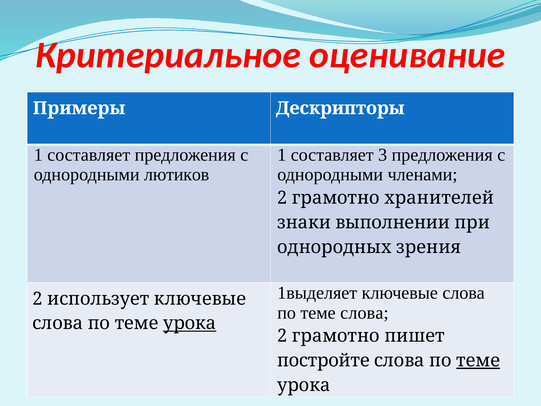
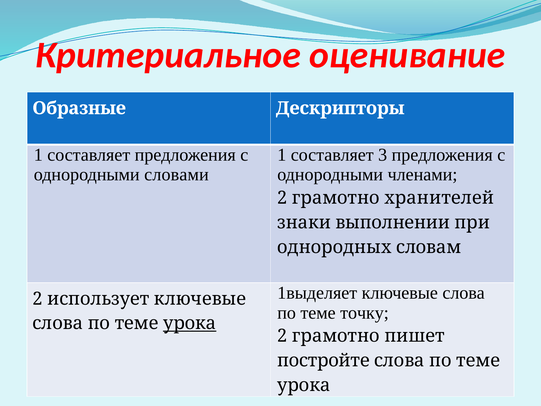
Примеры: Примеры -> Образные
лютиков: лютиков -> словами
зрения: зрения -> словам
теме слова: слова -> точку
теме at (478, 360) underline: present -> none
